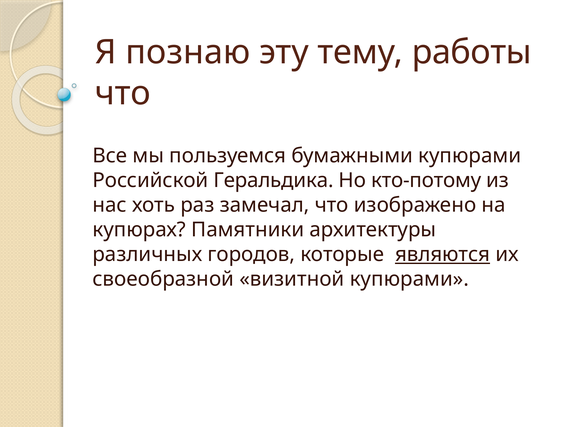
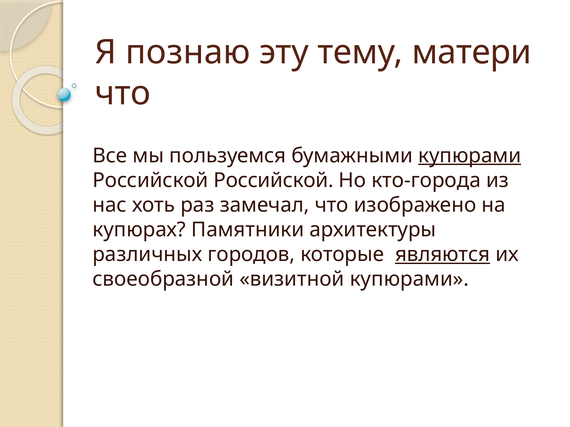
работы: работы -> матери
купюрами at (470, 156) underline: none -> present
Российской Геральдика: Геральдика -> Российской
кто-потому: кто-потому -> кто-города
